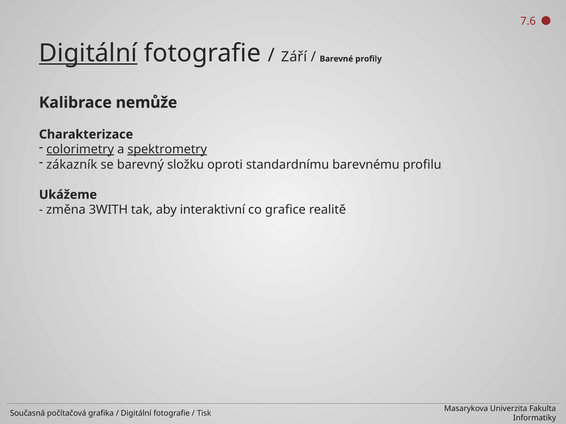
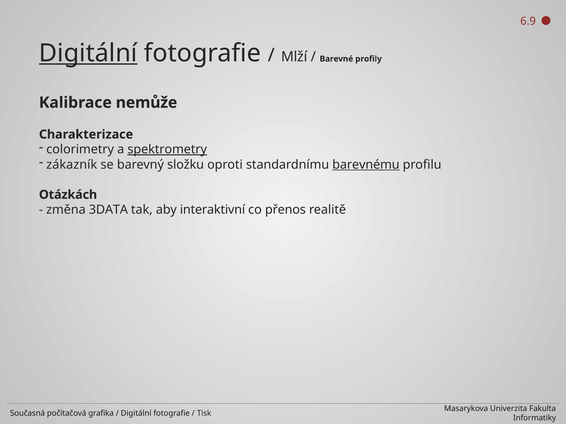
7.6: 7.6 -> 6.9
Září: Září -> Mlží
colorimetry underline: present -> none
barevnému underline: none -> present
Ukážeme: Ukážeme -> Otázkách
3WITH: 3WITH -> 3DATA
grafice: grafice -> přenos
